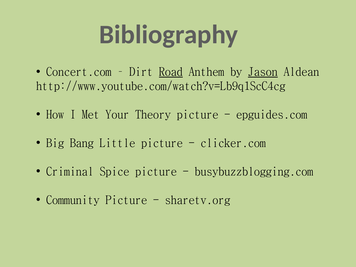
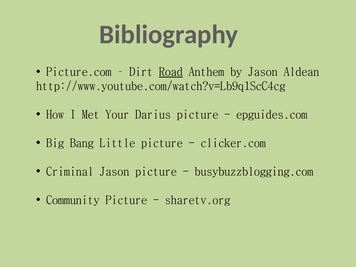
Concert.com: Concert.com -> Picture.com
Jason at (263, 72) underline: present -> none
Theory: Theory -> Darius
Criminal Spice: Spice -> Jason
